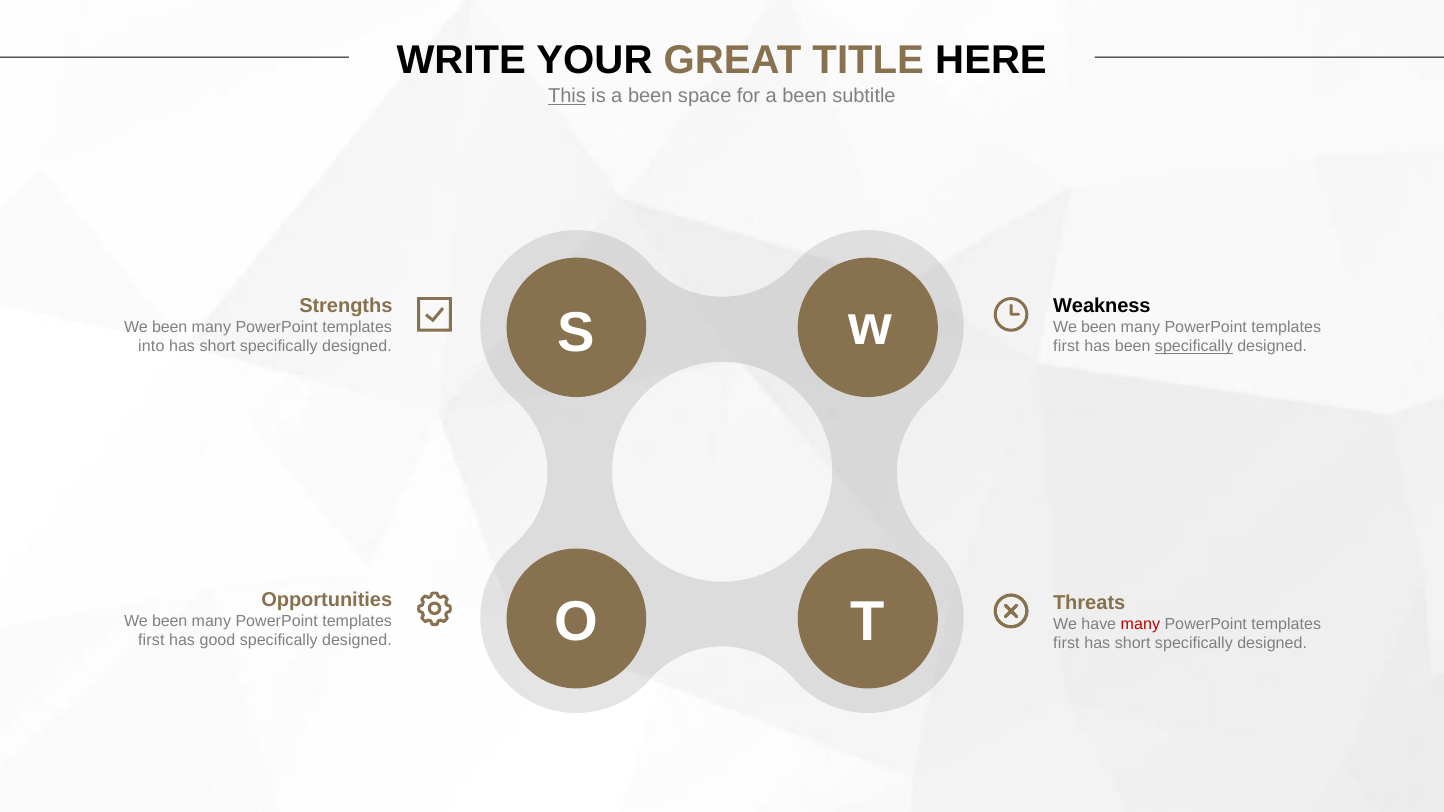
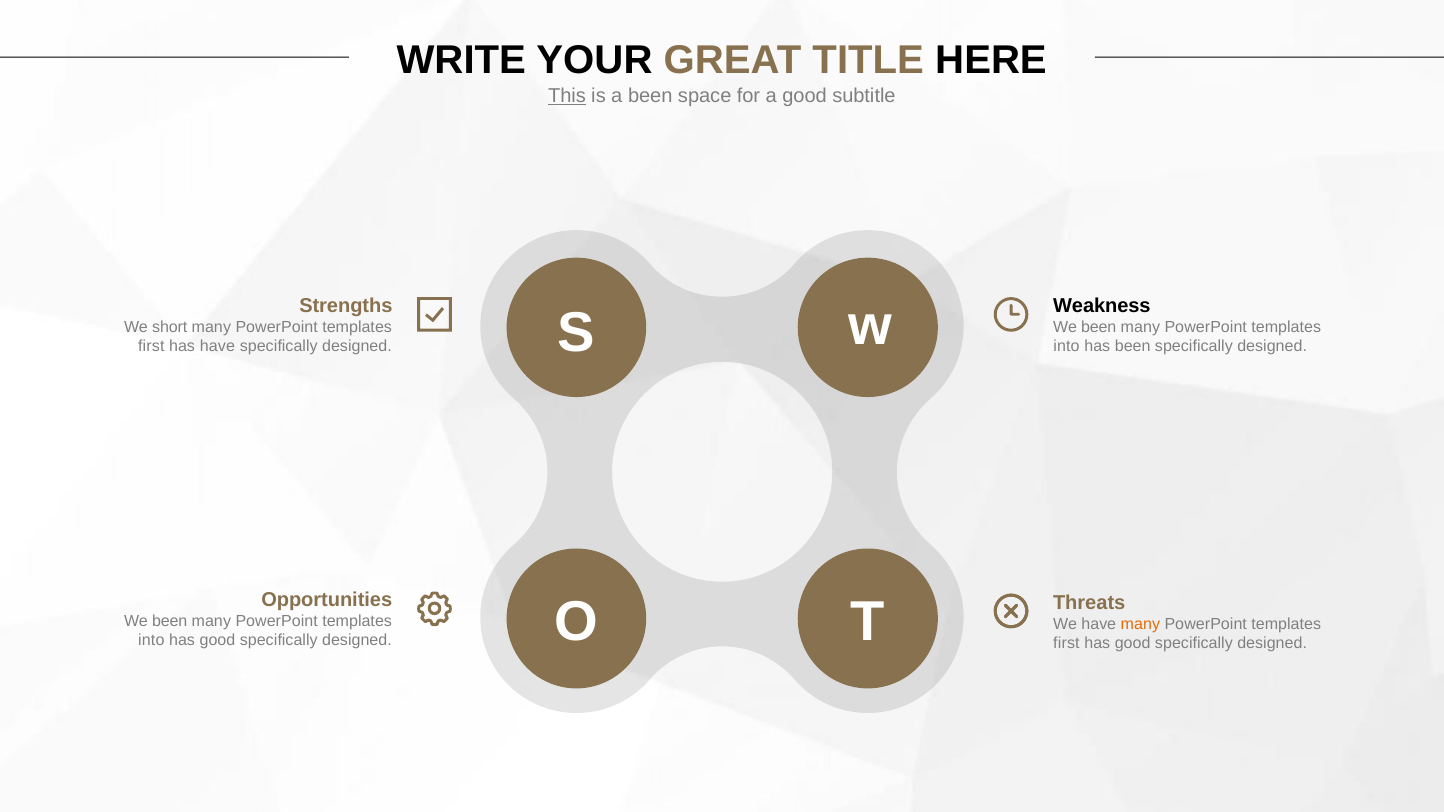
for a been: been -> good
been at (170, 327): been -> short
into at (151, 346): into -> first
short at (217, 346): short -> have
first at (1066, 346): first -> into
specifically at (1194, 346) underline: present -> none
many at (1140, 624) colour: red -> orange
first at (151, 640): first -> into
short at (1133, 643): short -> good
